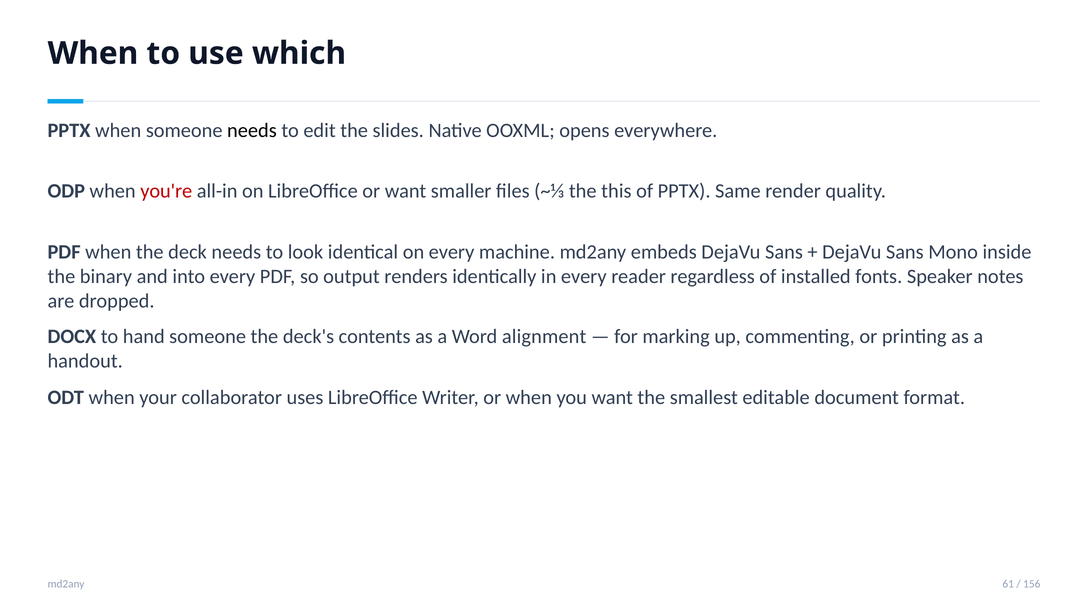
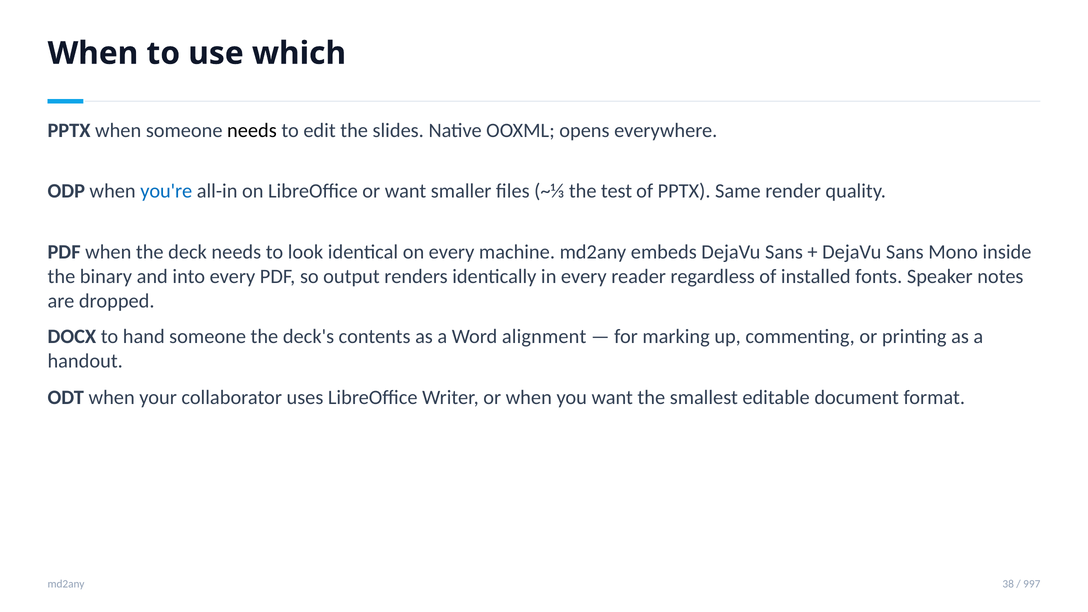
you're colour: red -> blue
this: this -> test
61: 61 -> 38
156: 156 -> 997
